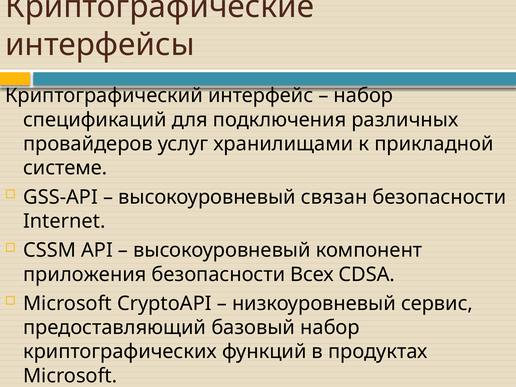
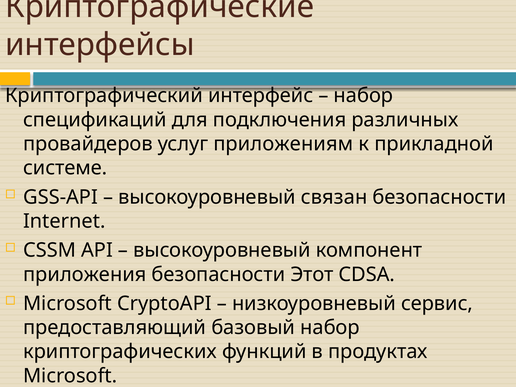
хранилищами: хранилищами -> приложениям
Всех: Всех -> Этот
